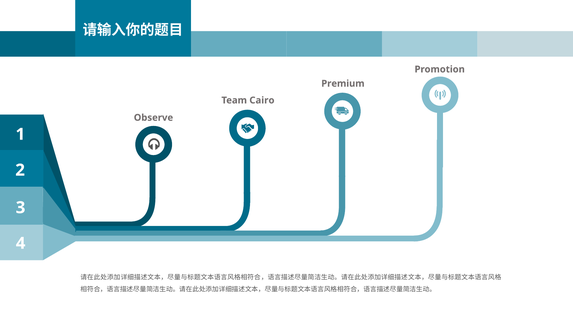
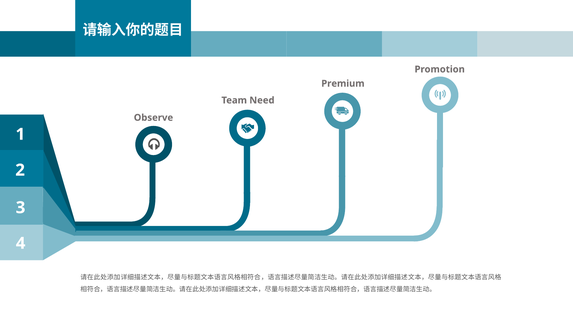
Cairo: Cairo -> Need
